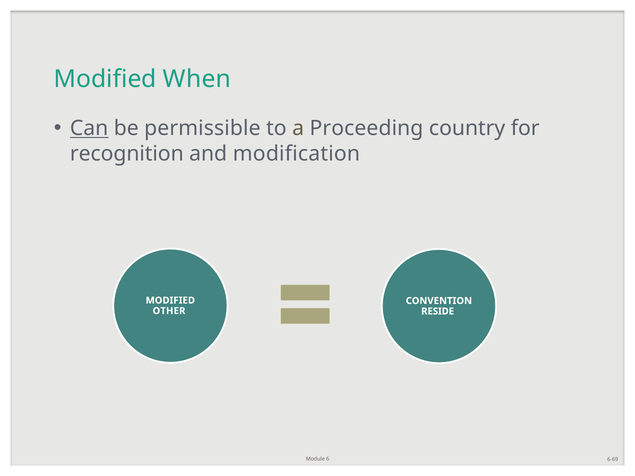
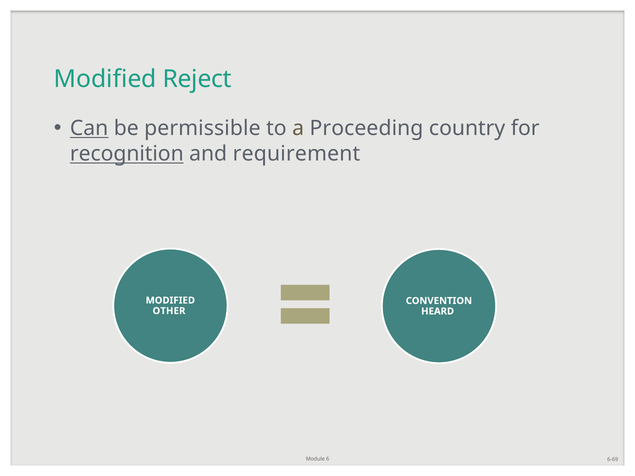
When: When -> Reject
recognition underline: none -> present
modification: modification -> requirement
RESIDE: RESIDE -> HEARD
